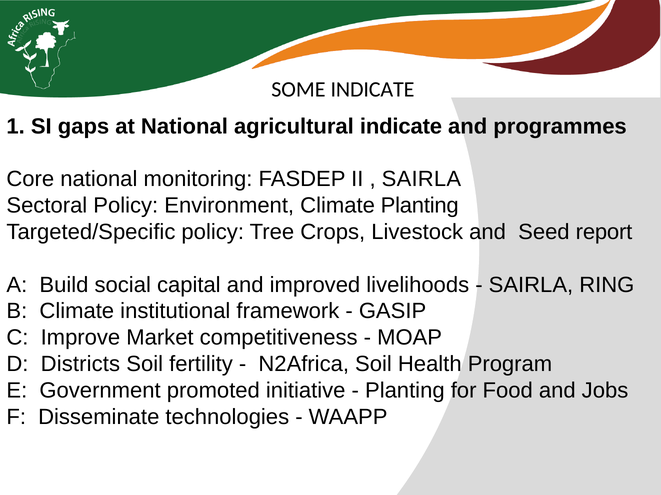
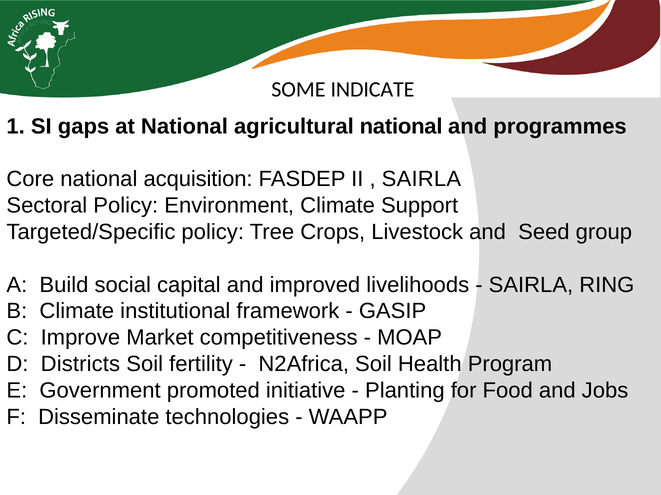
agricultural indicate: indicate -> national
monitoring: monitoring -> acquisition
Climate Planting: Planting -> Support
report: report -> group
